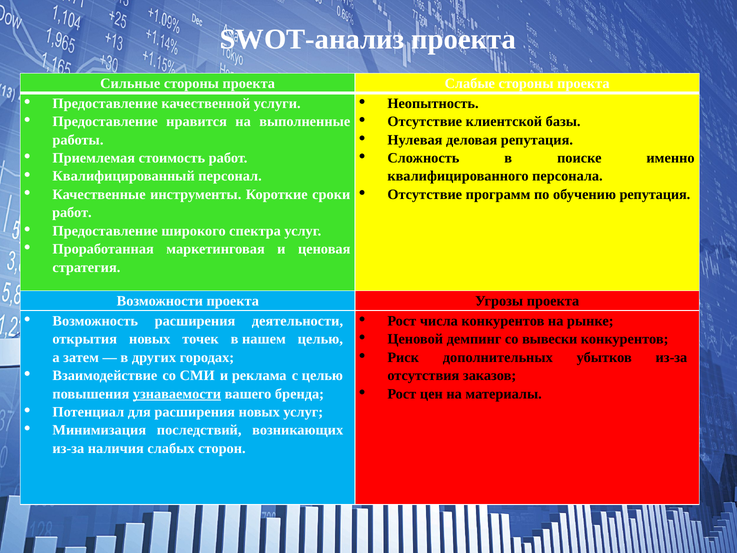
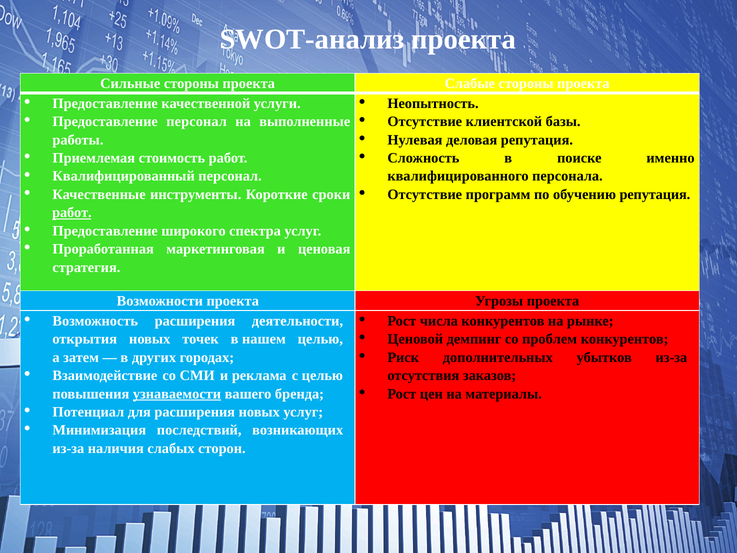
Предоставление нравится: нравится -> персонал
работ at (72, 213) underline: none -> present
вывески: вывески -> проблем
